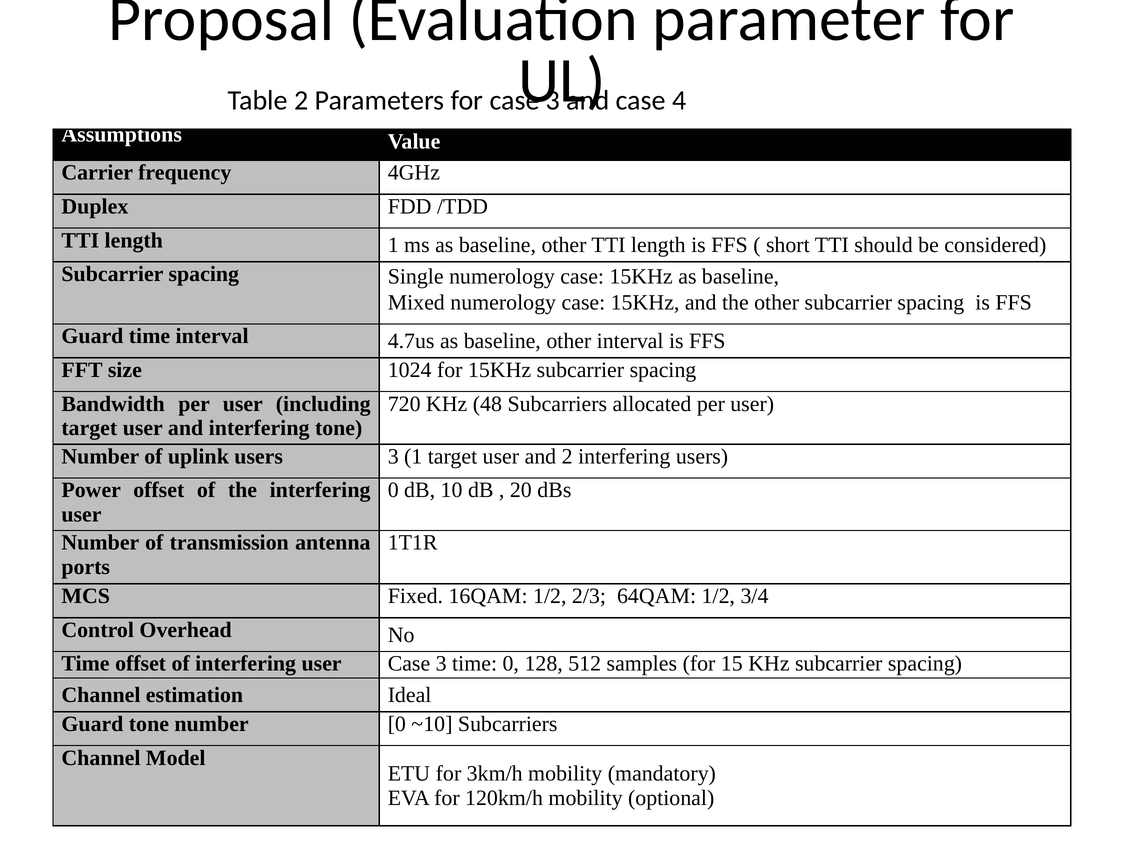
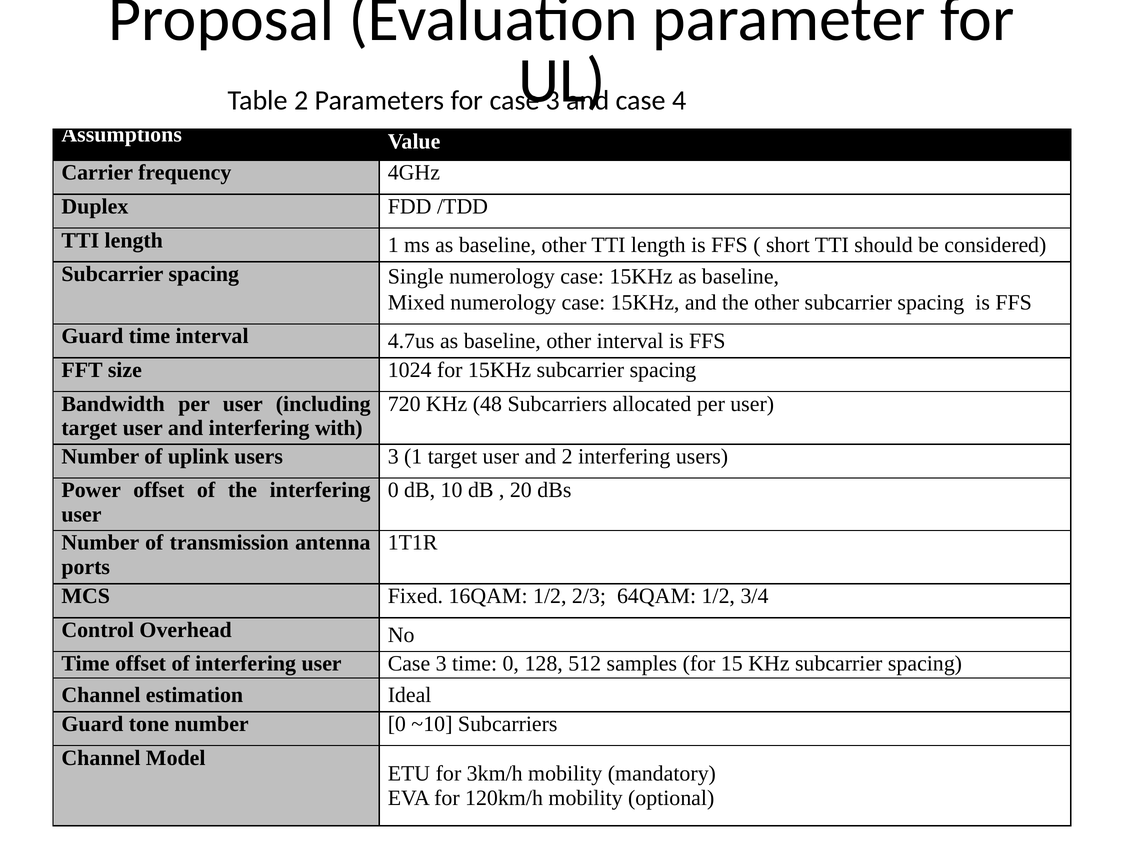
interfering tone: tone -> with
